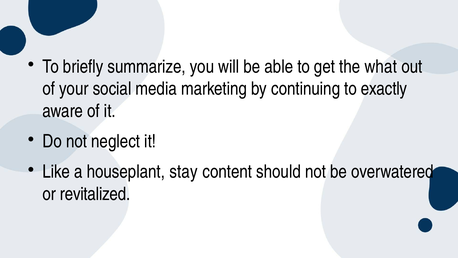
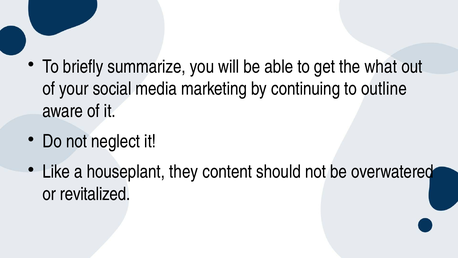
exactly: exactly -> outline
stay: stay -> they
